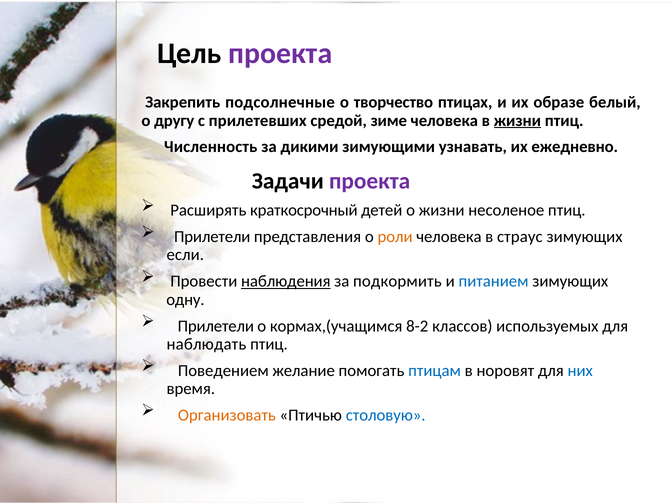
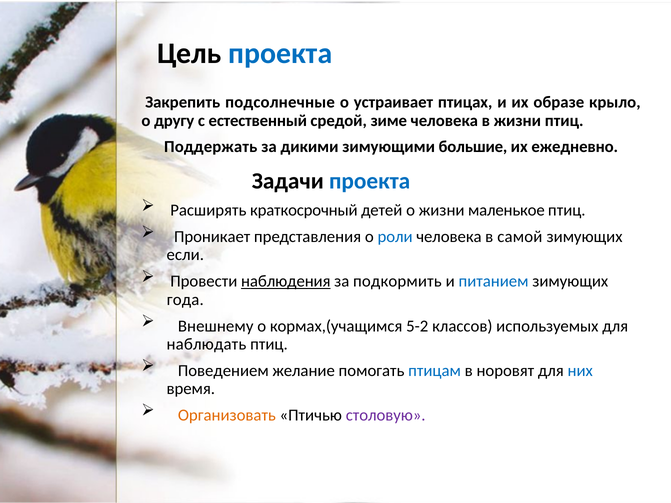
проекта at (280, 54) colour: purple -> blue
творчество: творчество -> устраивает
белый: белый -> крыло
прилетевших: прилетевших -> естественный
жизни at (517, 121) underline: present -> none
Численность: Численность -> Поддержать
узнавать: узнавать -> большие
проекта at (370, 181) colour: purple -> blue
несоленое: несоленое -> маленькое
Прилетели at (212, 237): Прилетели -> Проникает
роли colour: orange -> blue
страус: страус -> самой
одну: одну -> года
Прилетели at (216, 326): Прилетели -> Внешнему
8-2: 8-2 -> 5-2
столовую colour: blue -> purple
